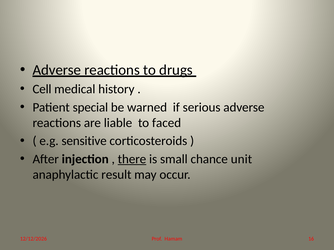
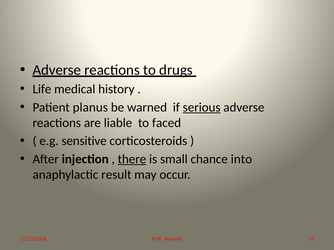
Cell: Cell -> Life
special: special -> planus
serious underline: none -> present
unit: unit -> into
